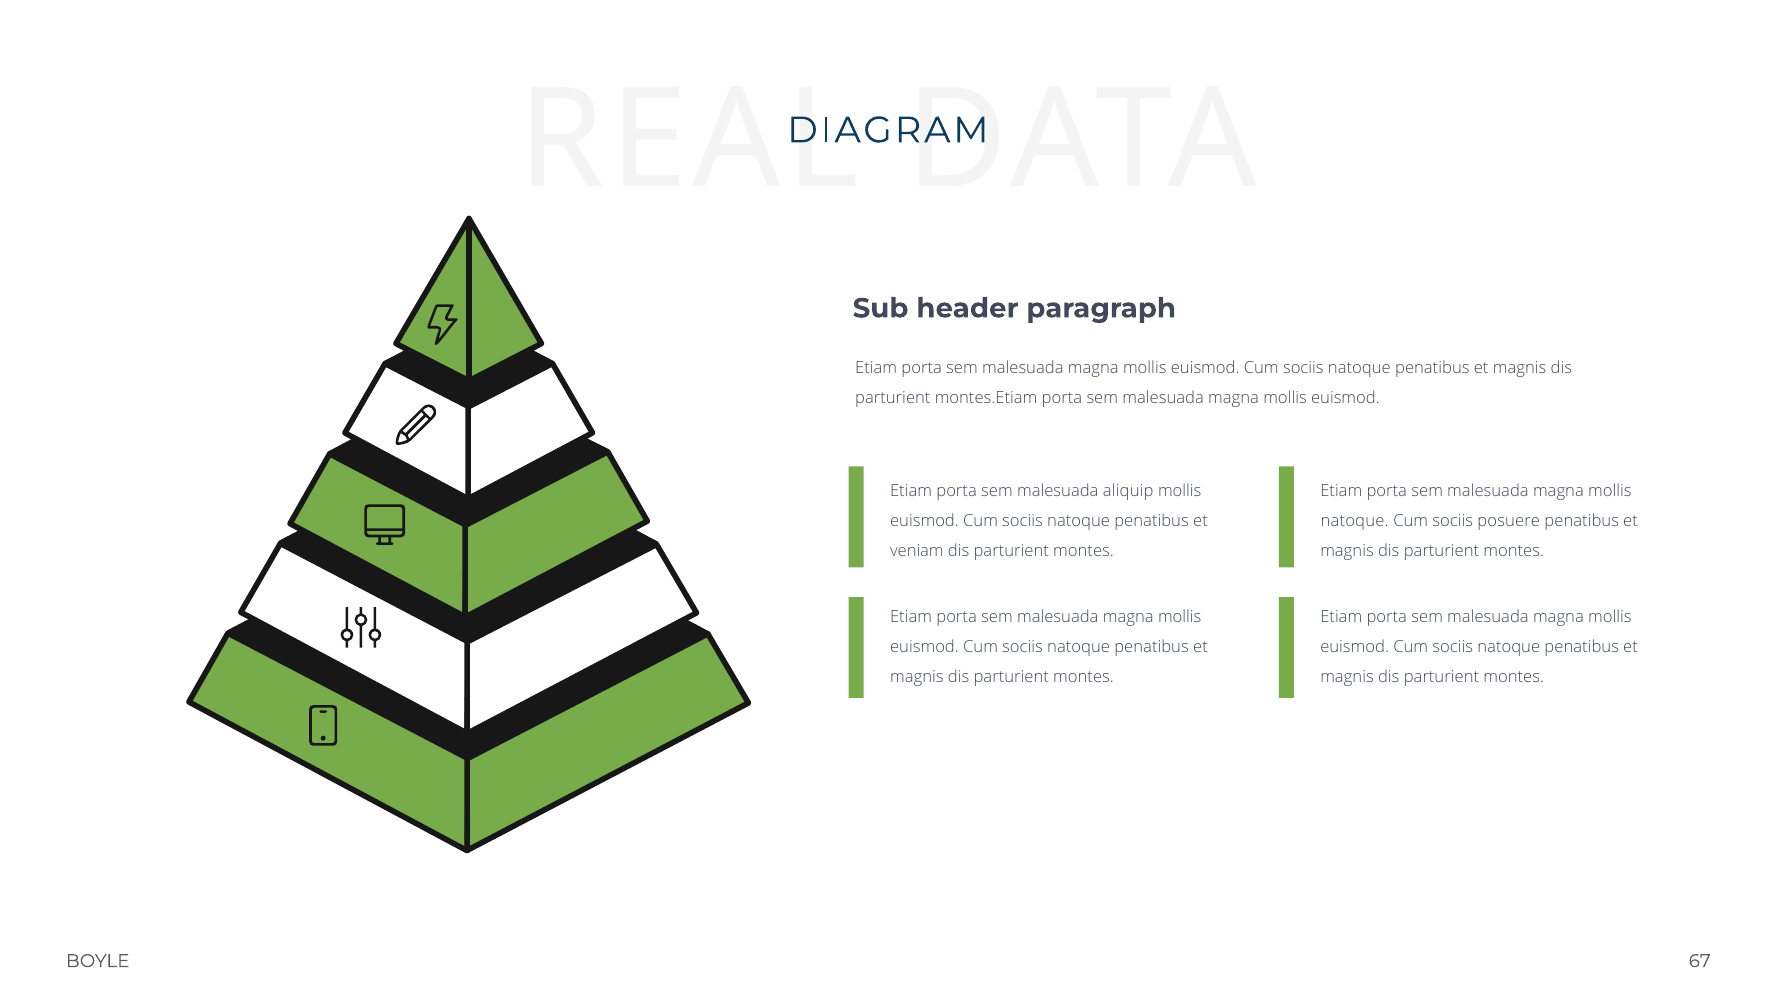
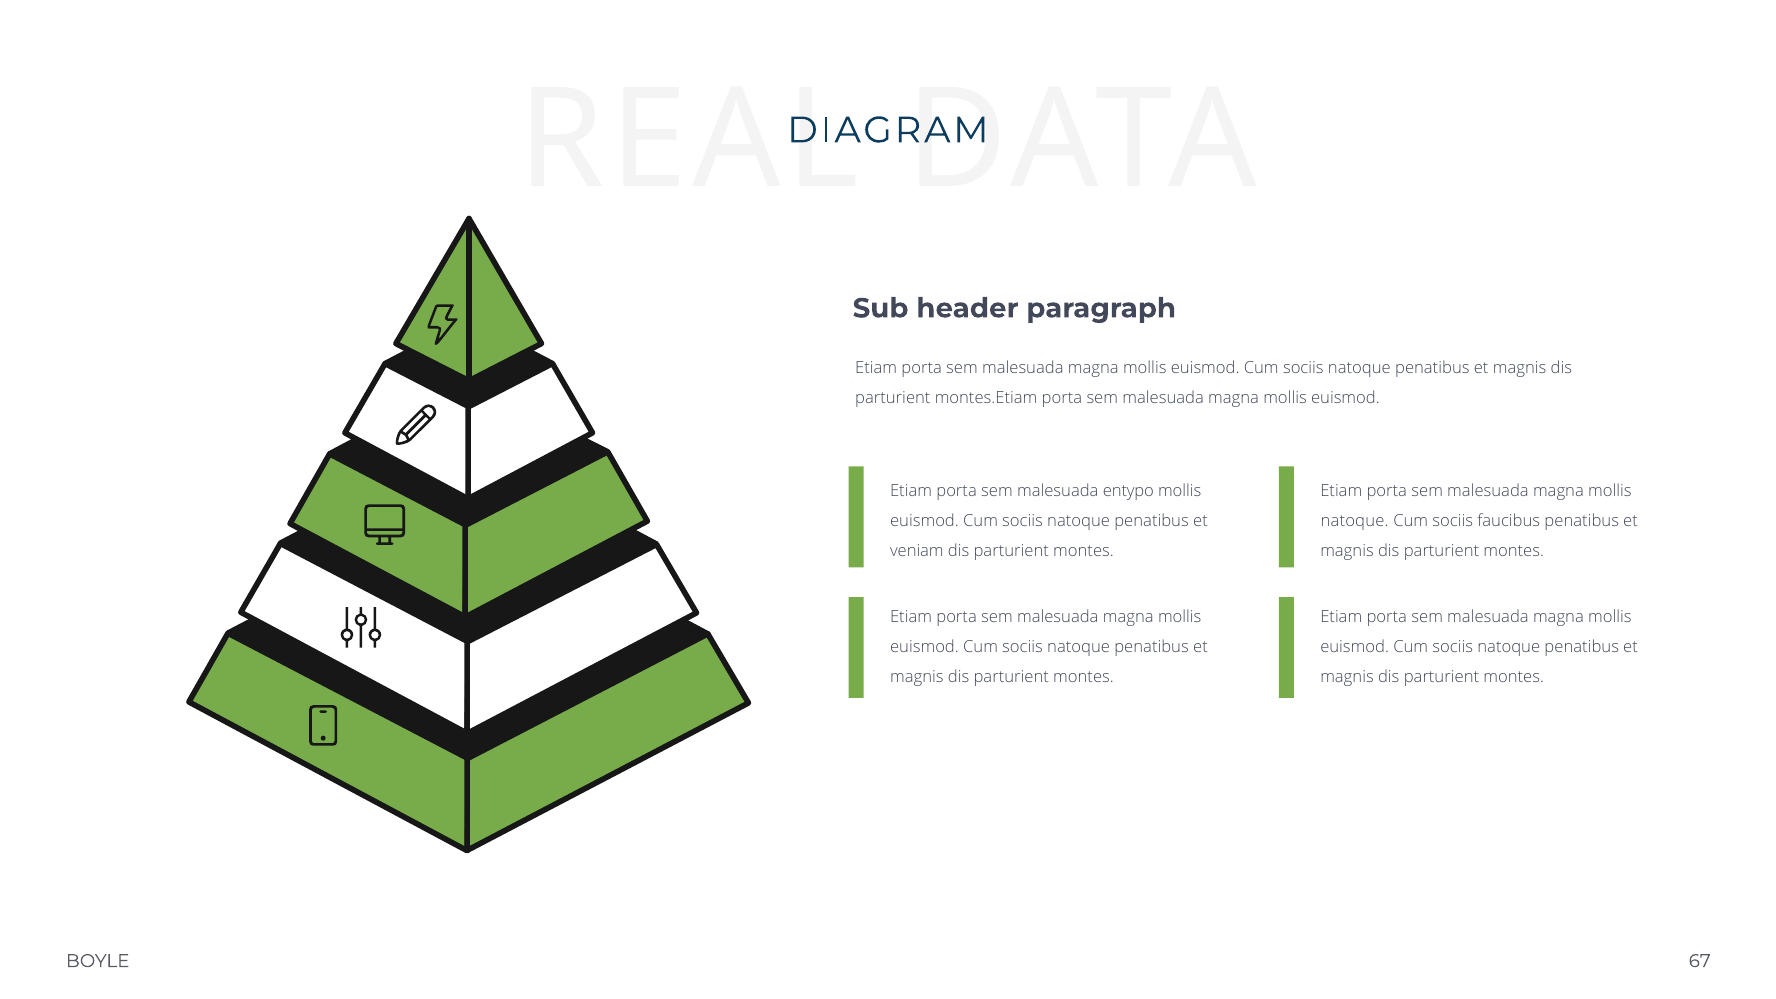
aliquip: aliquip -> entypo
posuere: posuere -> faucibus
